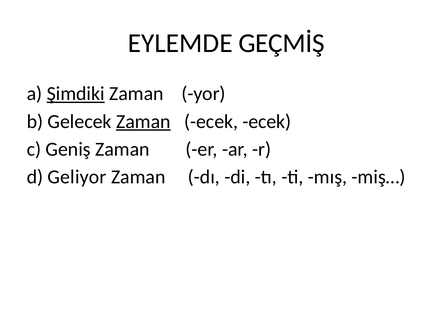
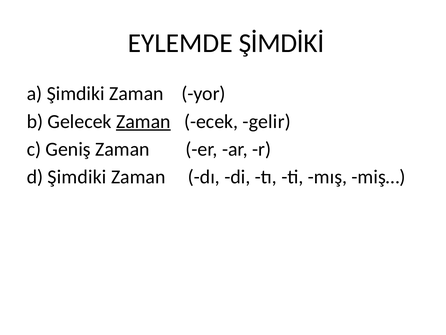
GEÇMİŞ: GEÇMİŞ -> ŞİMDİKİ
Şimdiki at (76, 94) underline: present -> none
ecek ecek: ecek -> gelir
d Geliyor: Geliyor -> Şimdiki
